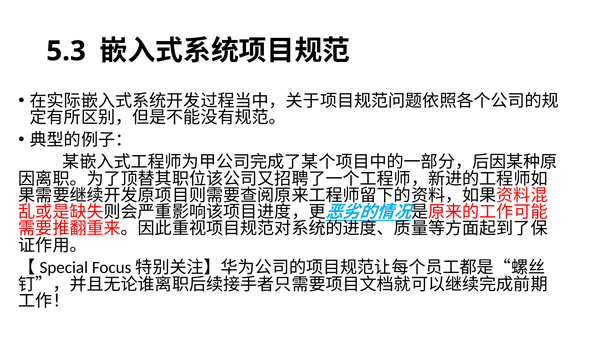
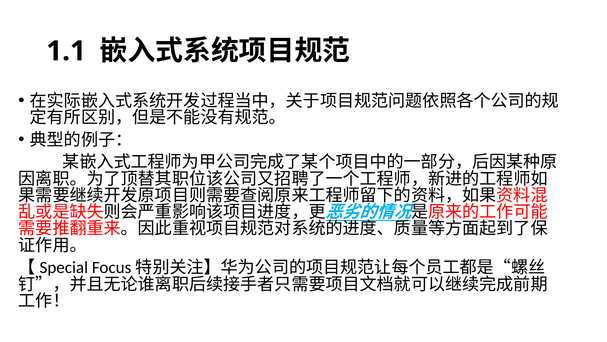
5.3: 5.3 -> 1.1
